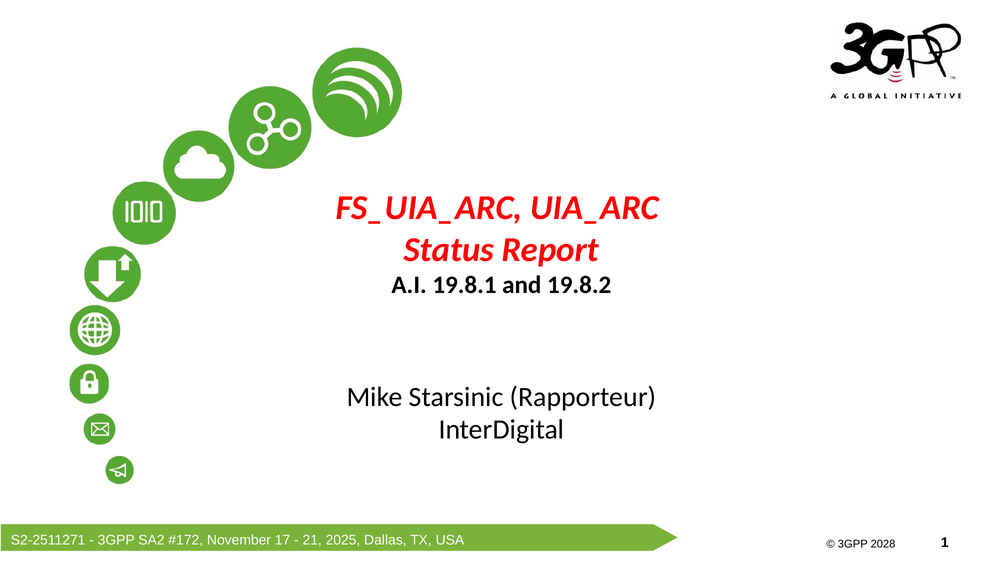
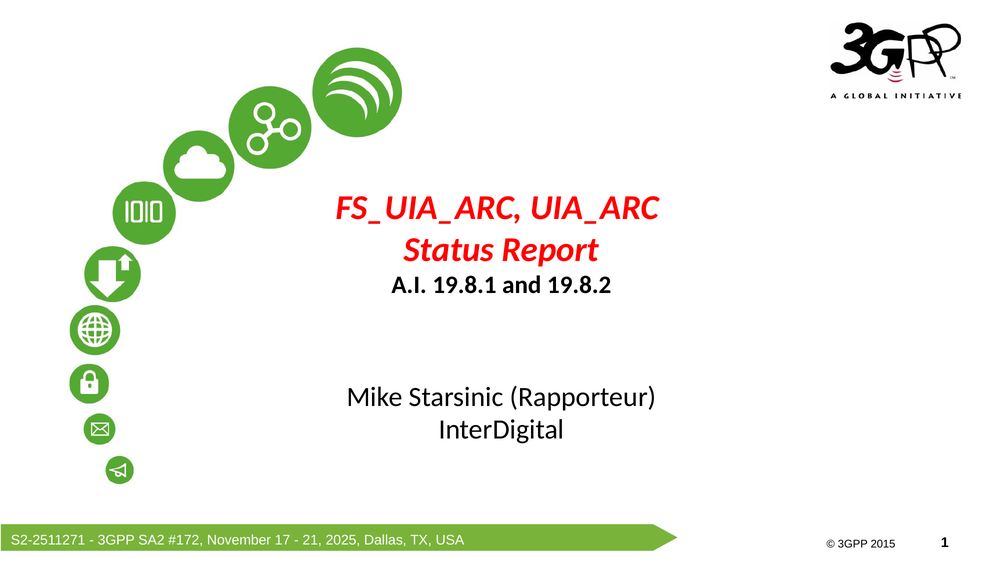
2028: 2028 -> 2015
